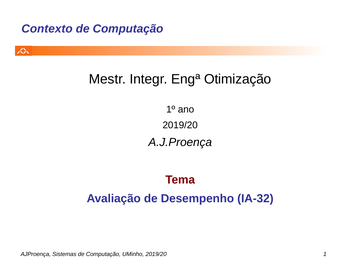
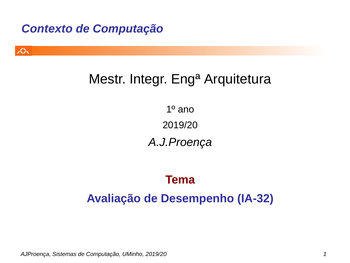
Otimização: Otimização -> Arquitetura
